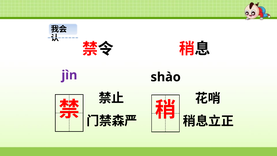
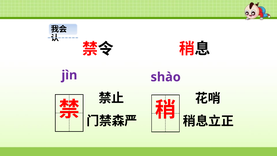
shào colour: black -> purple
